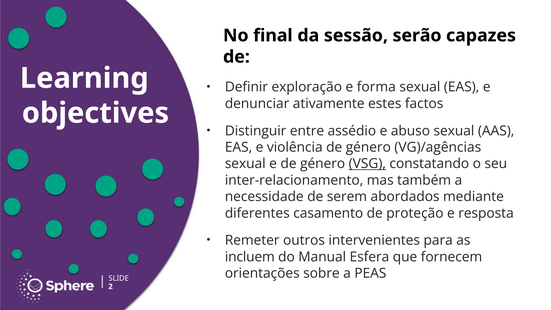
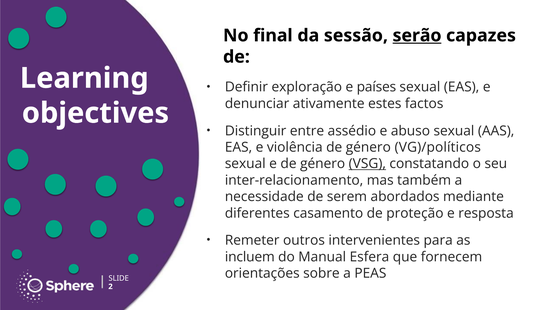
serão underline: none -> present
forma: forma -> países
VG)/agências: VG)/agências -> VG)/políticos
